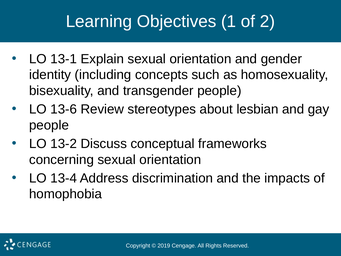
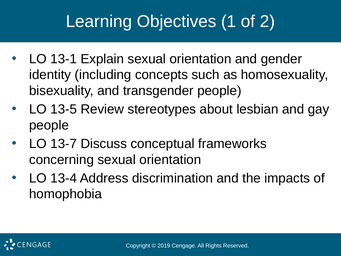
13-6: 13-6 -> 13-5
13-2: 13-2 -> 13-7
